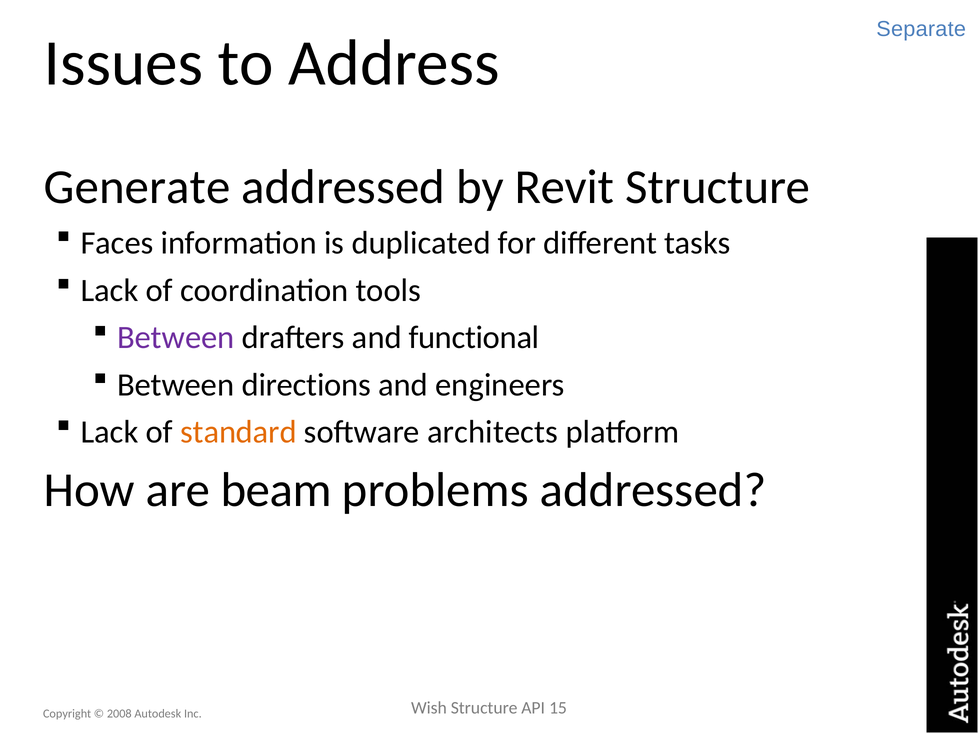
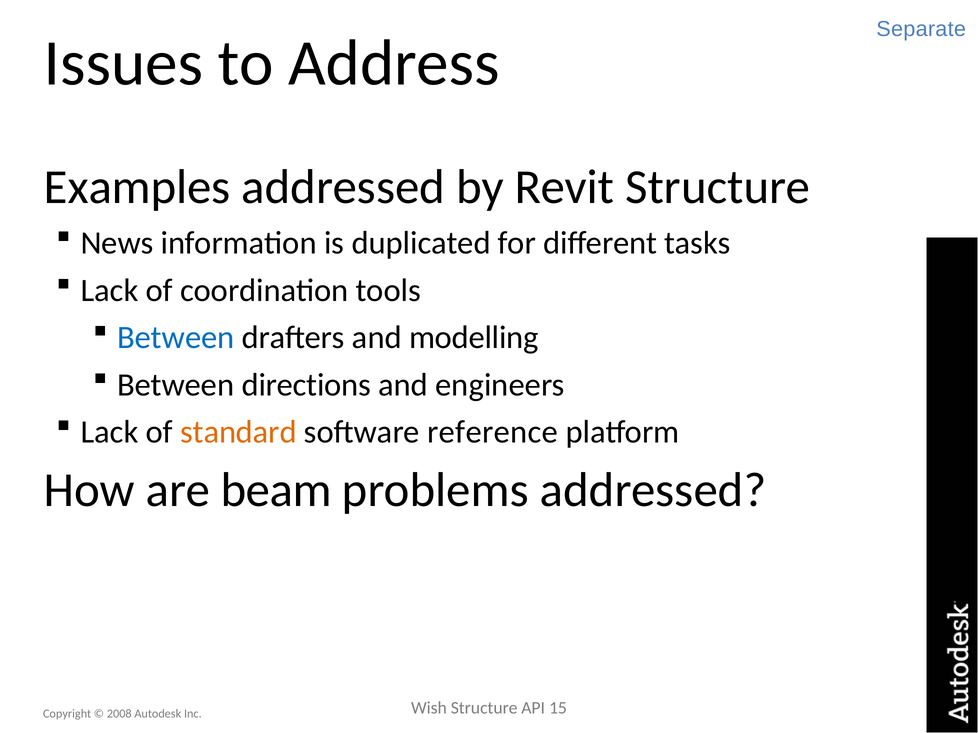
Generate: Generate -> Examples
Faces: Faces -> News
Between at (176, 338) colour: purple -> blue
functional: functional -> modelling
architects: architects -> reference
